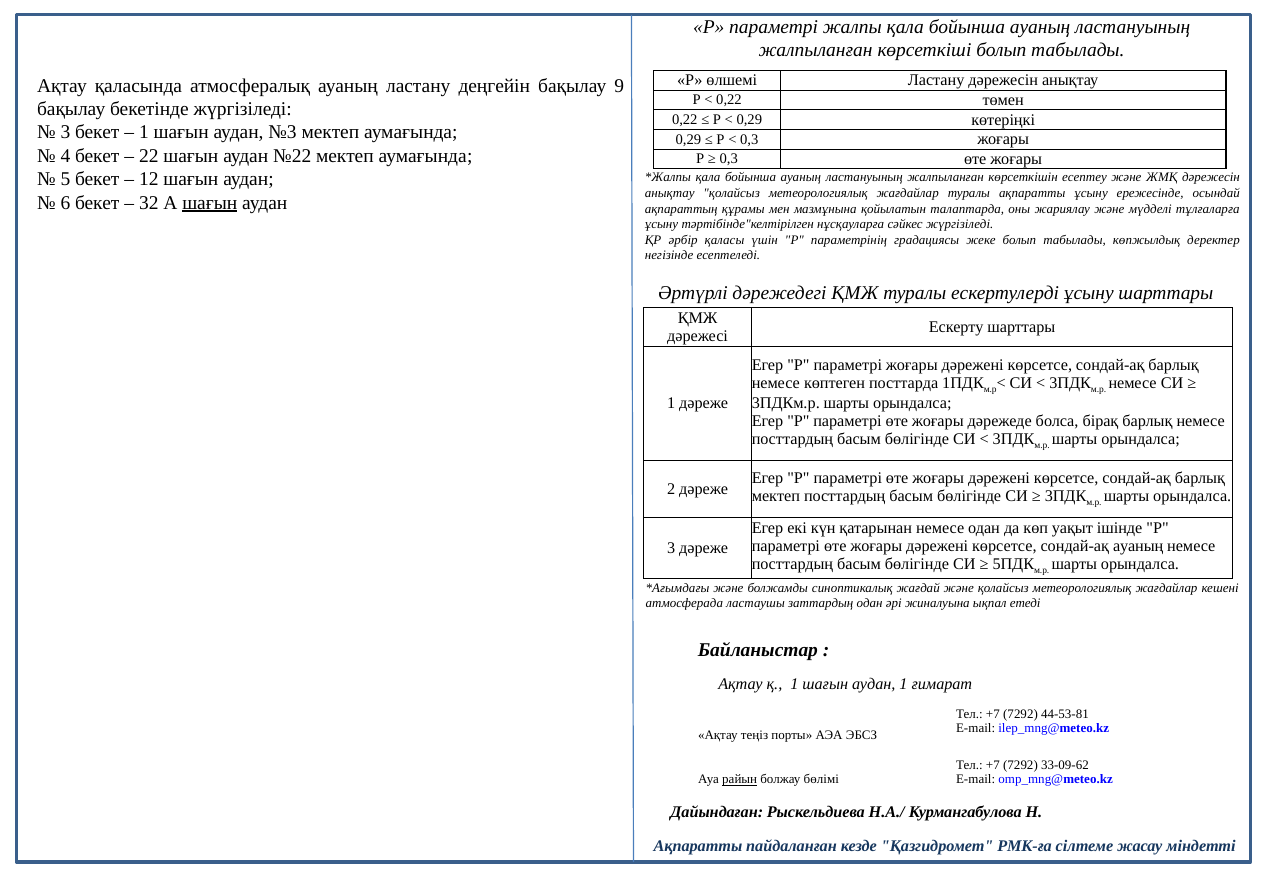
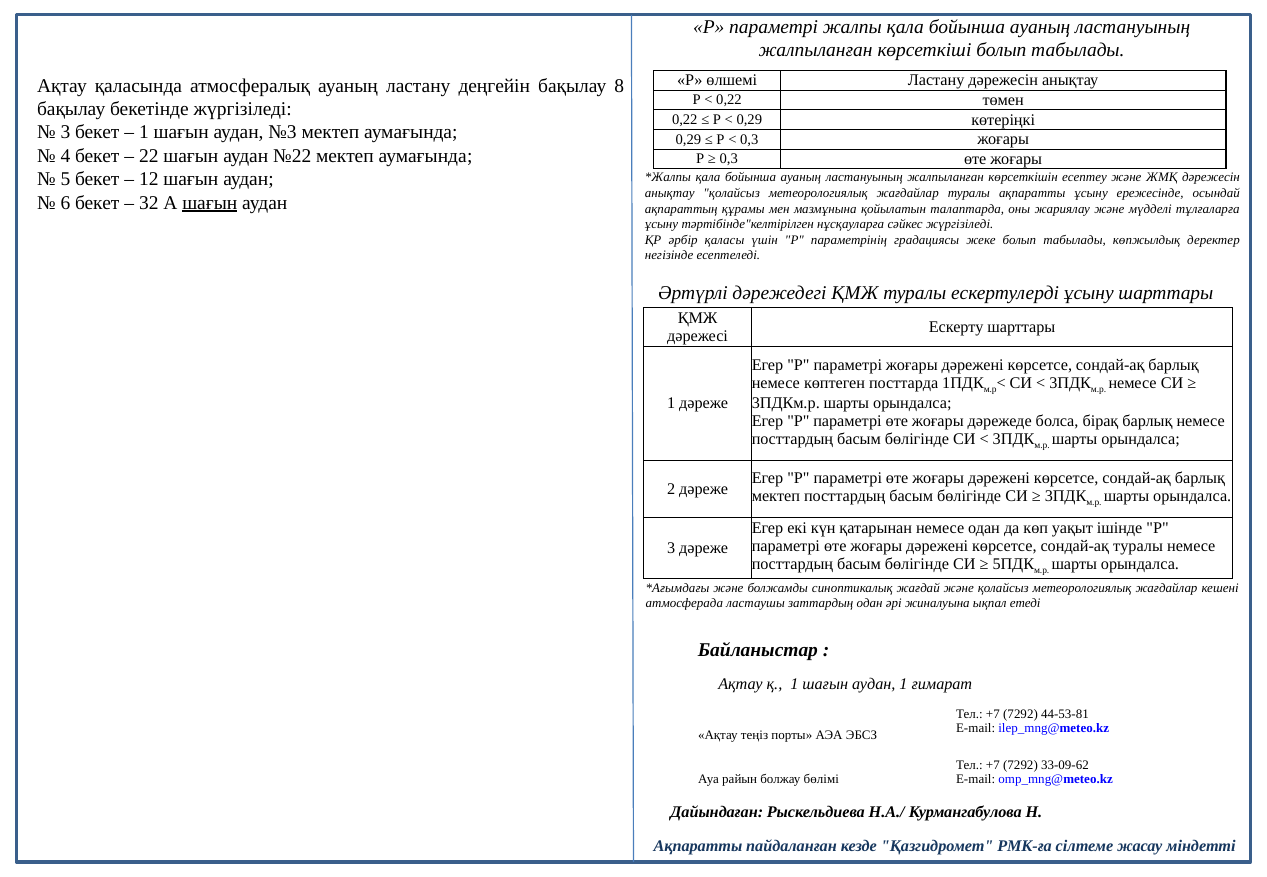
9: 9 -> 8
сондай-ақ ауаның: ауаның -> туралы
райын underline: present -> none
